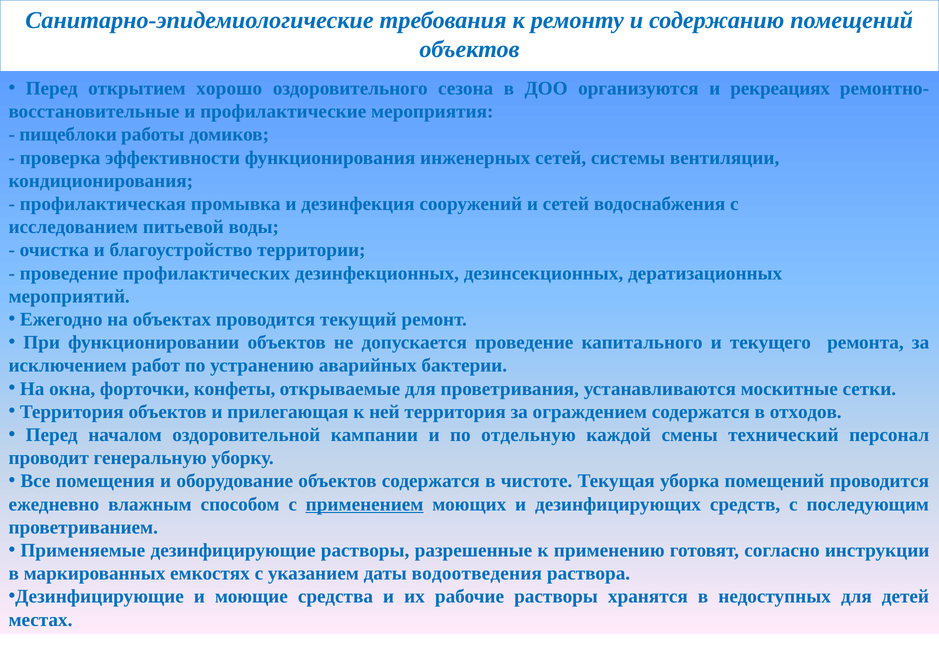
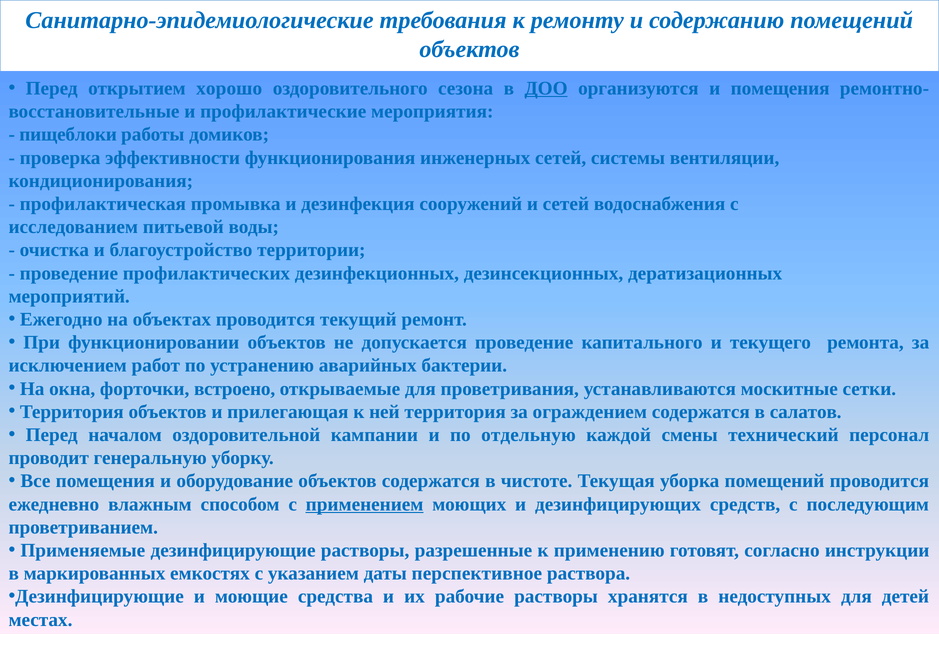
ДОО underline: none -> present
и рекреациях: рекреациях -> помещения
конфеты: конфеты -> встроено
отходов: отходов -> салатов
водоотведения: водоотведения -> перспективное
